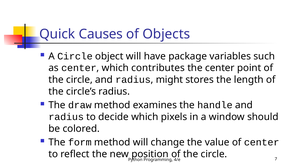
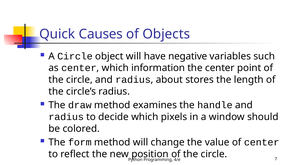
package: package -> negative
contributes: contributes -> information
might: might -> about
